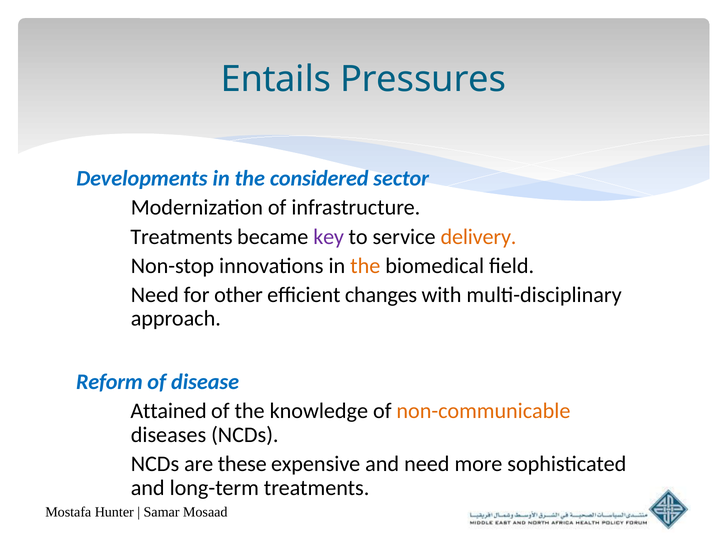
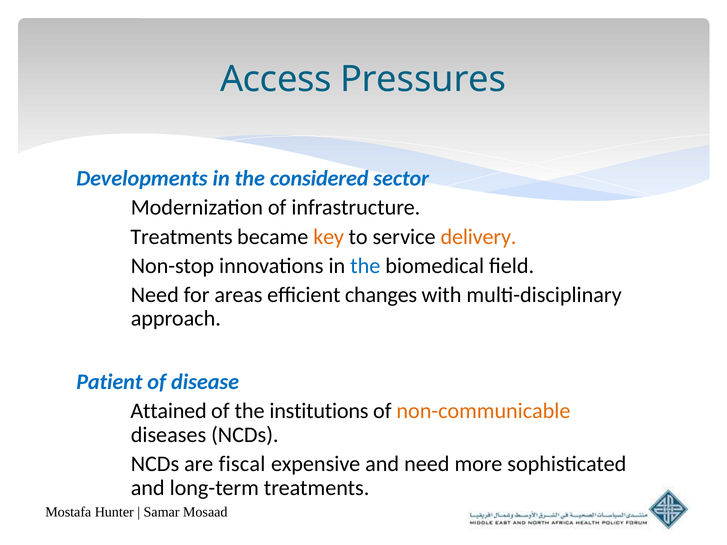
Entails: Entails -> Access
key colour: purple -> orange
the at (365, 266) colour: orange -> blue
other: other -> areas
Reform: Reform -> Patient
knowledge: knowledge -> institutions
these: these -> fiscal
